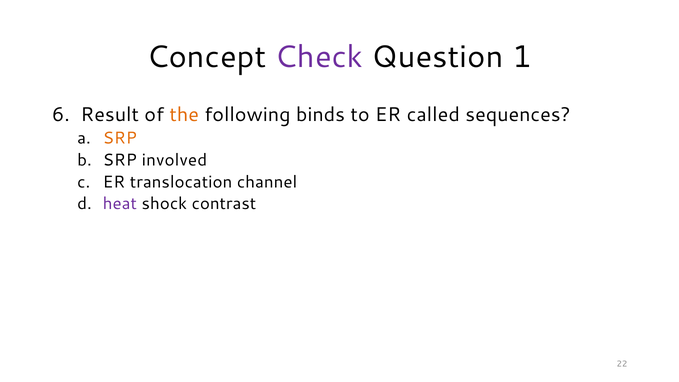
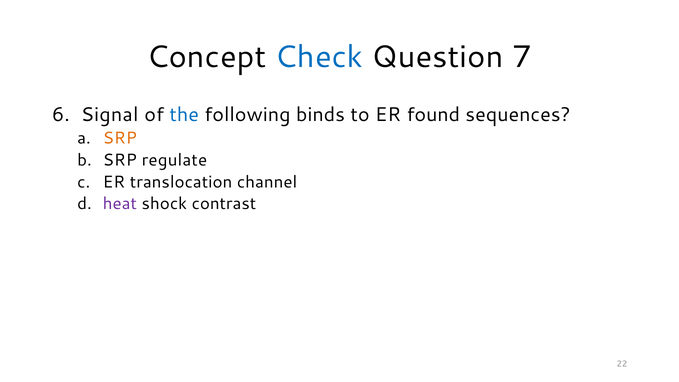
Check colour: purple -> blue
1: 1 -> 7
Result: Result -> Signal
the colour: orange -> blue
called: called -> found
involved: involved -> regulate
